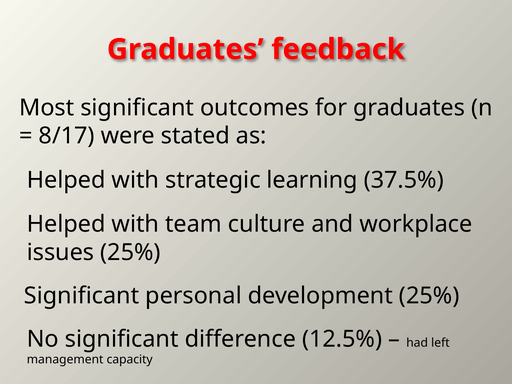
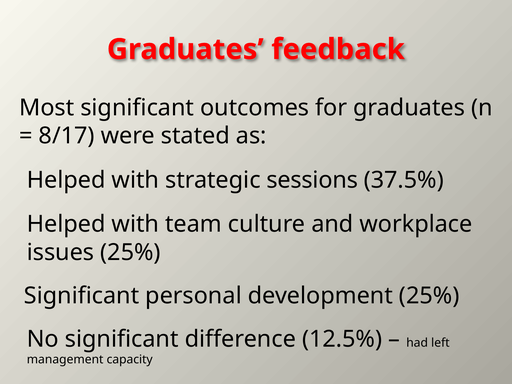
learning: learning -> sessions
